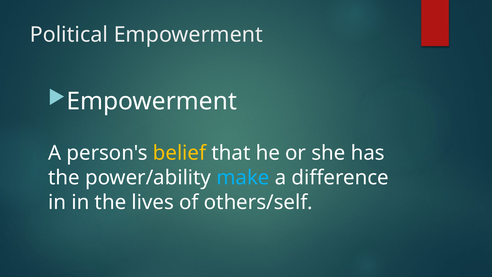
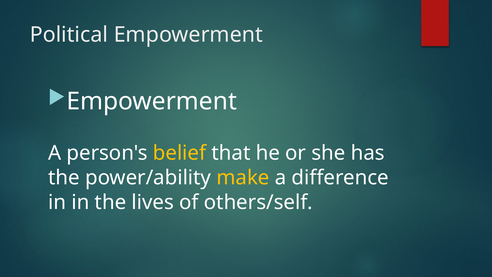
make colour: light blue -> yellow
